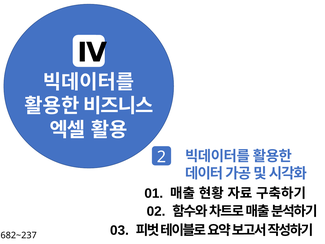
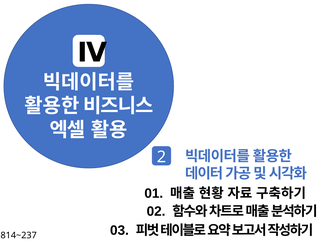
682~237: 682~237 -> 814~237
